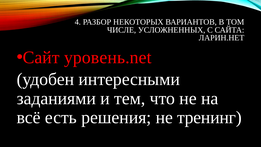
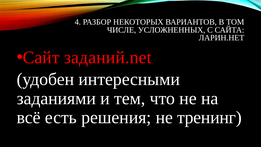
уровень.net: уровень.net -> заданий.net
